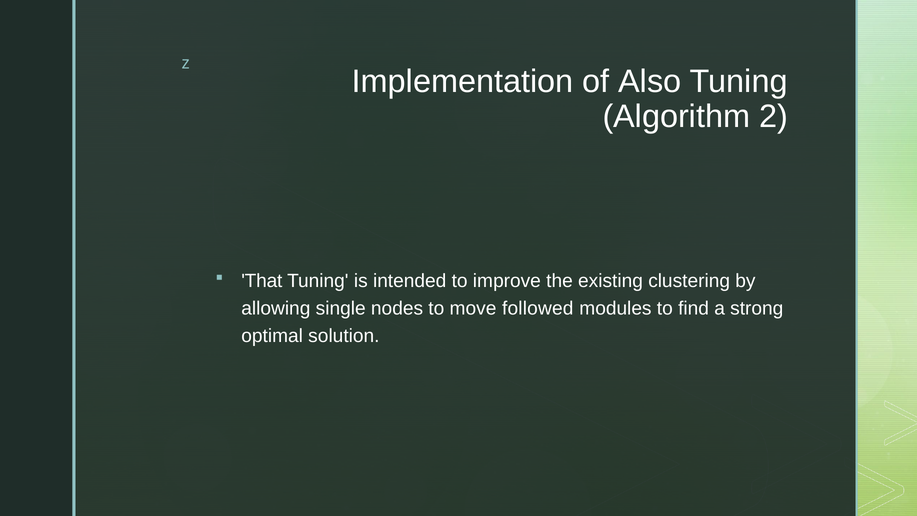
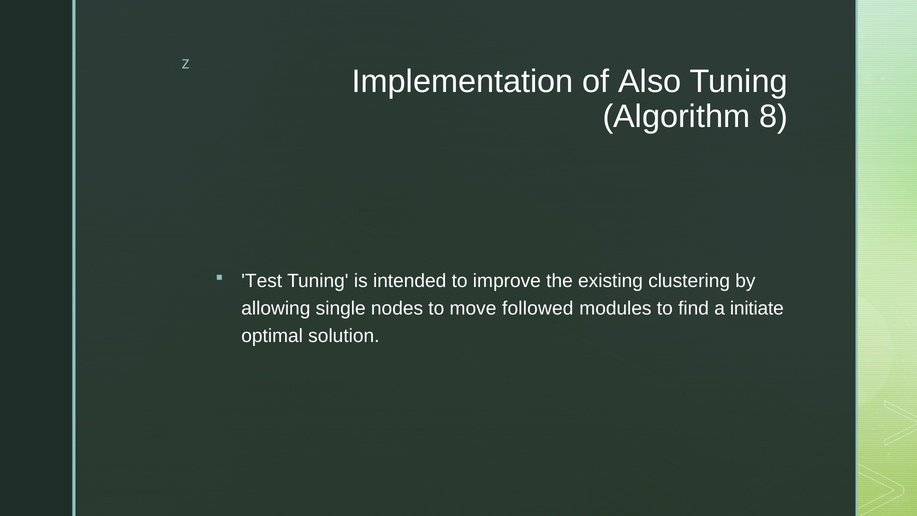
2: 2 -> 8
That: That -> Test
strong: strong -> initiate
